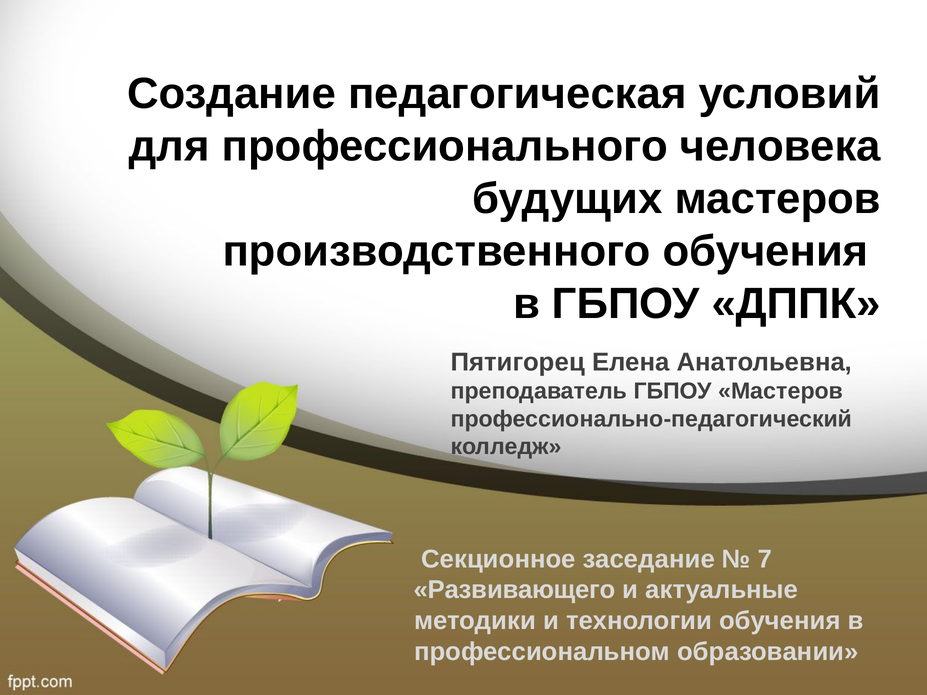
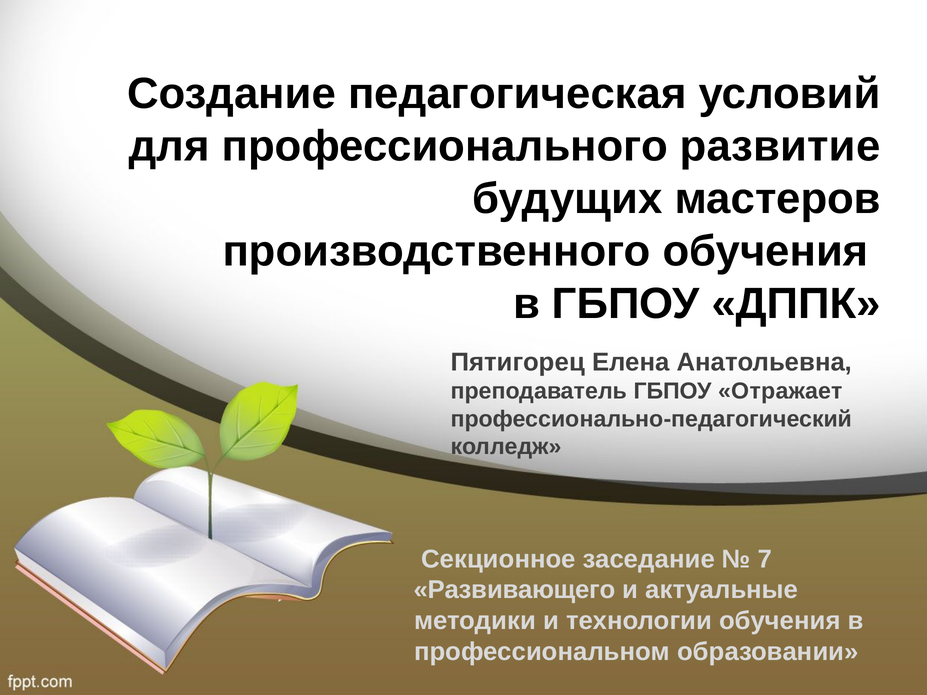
человека: человека -> развитие
ГБПОУ Мастеров: Мастеров -> Отражает
